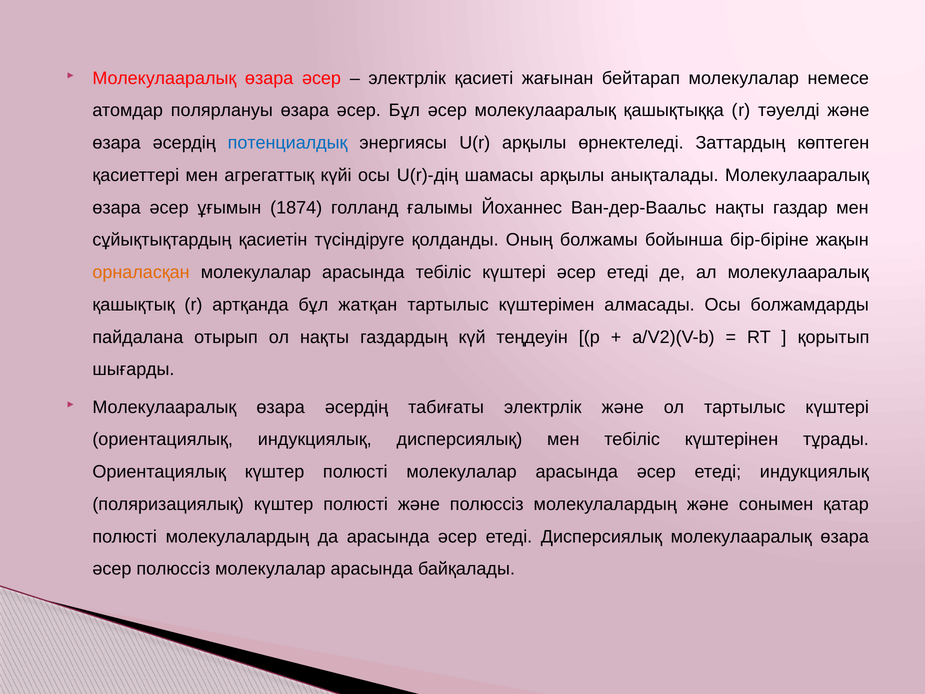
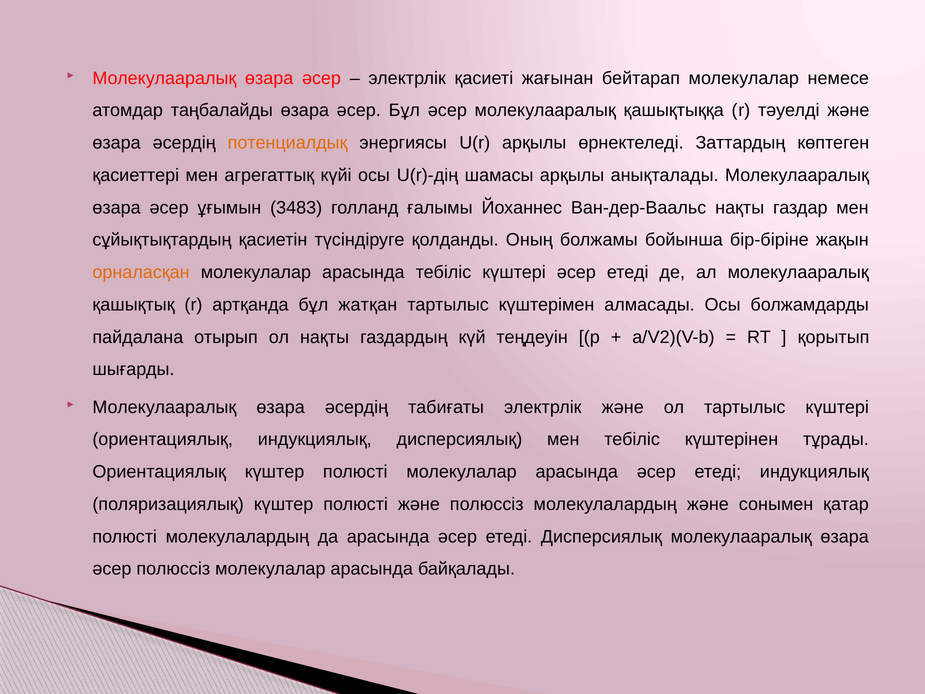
полярлануы: полярлануы -> таңбалайды
потенциалдық colour: blue -> orange
1874: 1874 -> 3483
